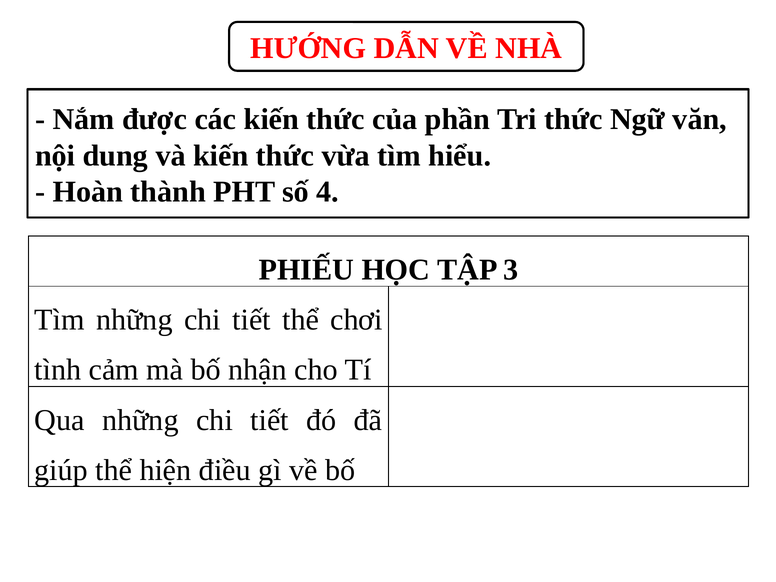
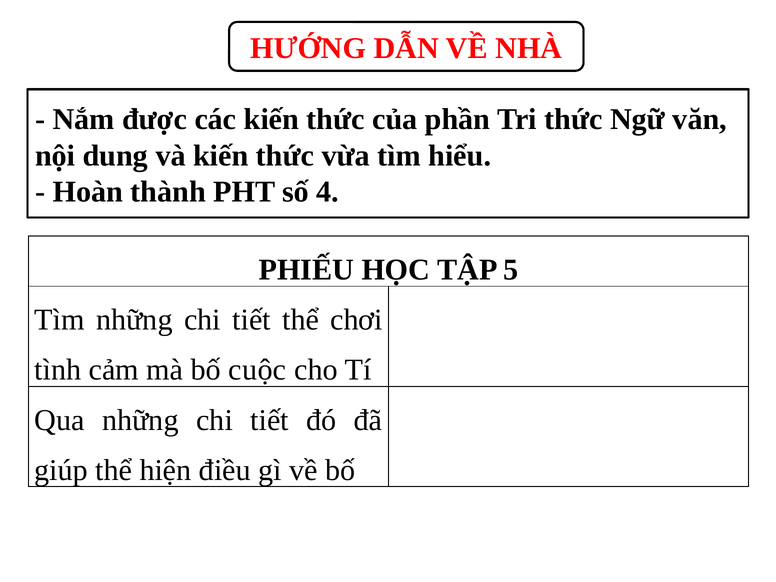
3: 3 -> 5
nhận: nhận -> cuộc
